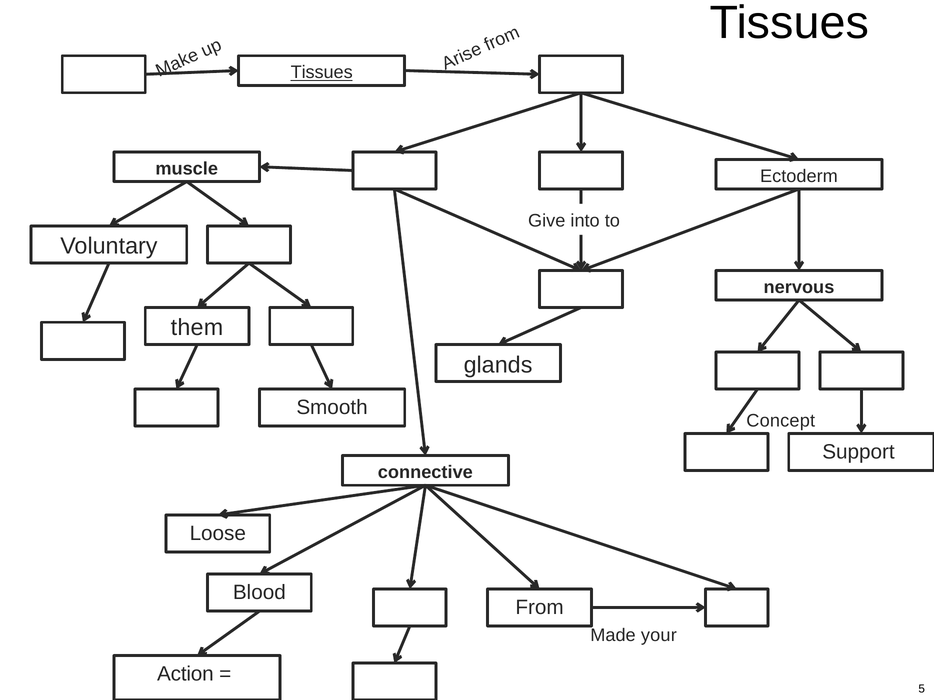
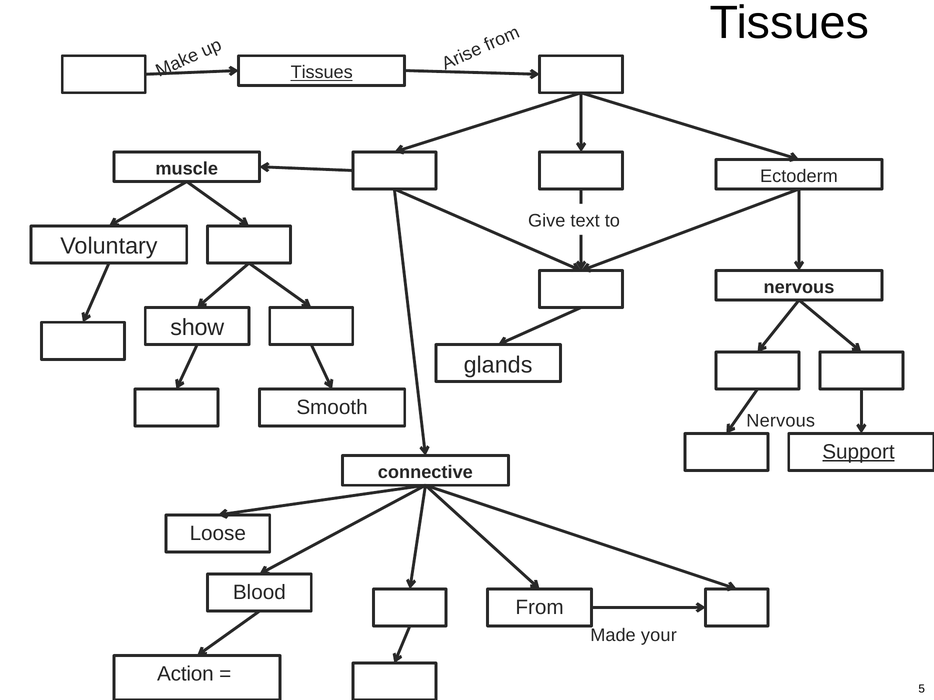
into: into -> text
them: them -> show
Concept at (781, 421): Concept -> Nervous
Support underline: none -> present
